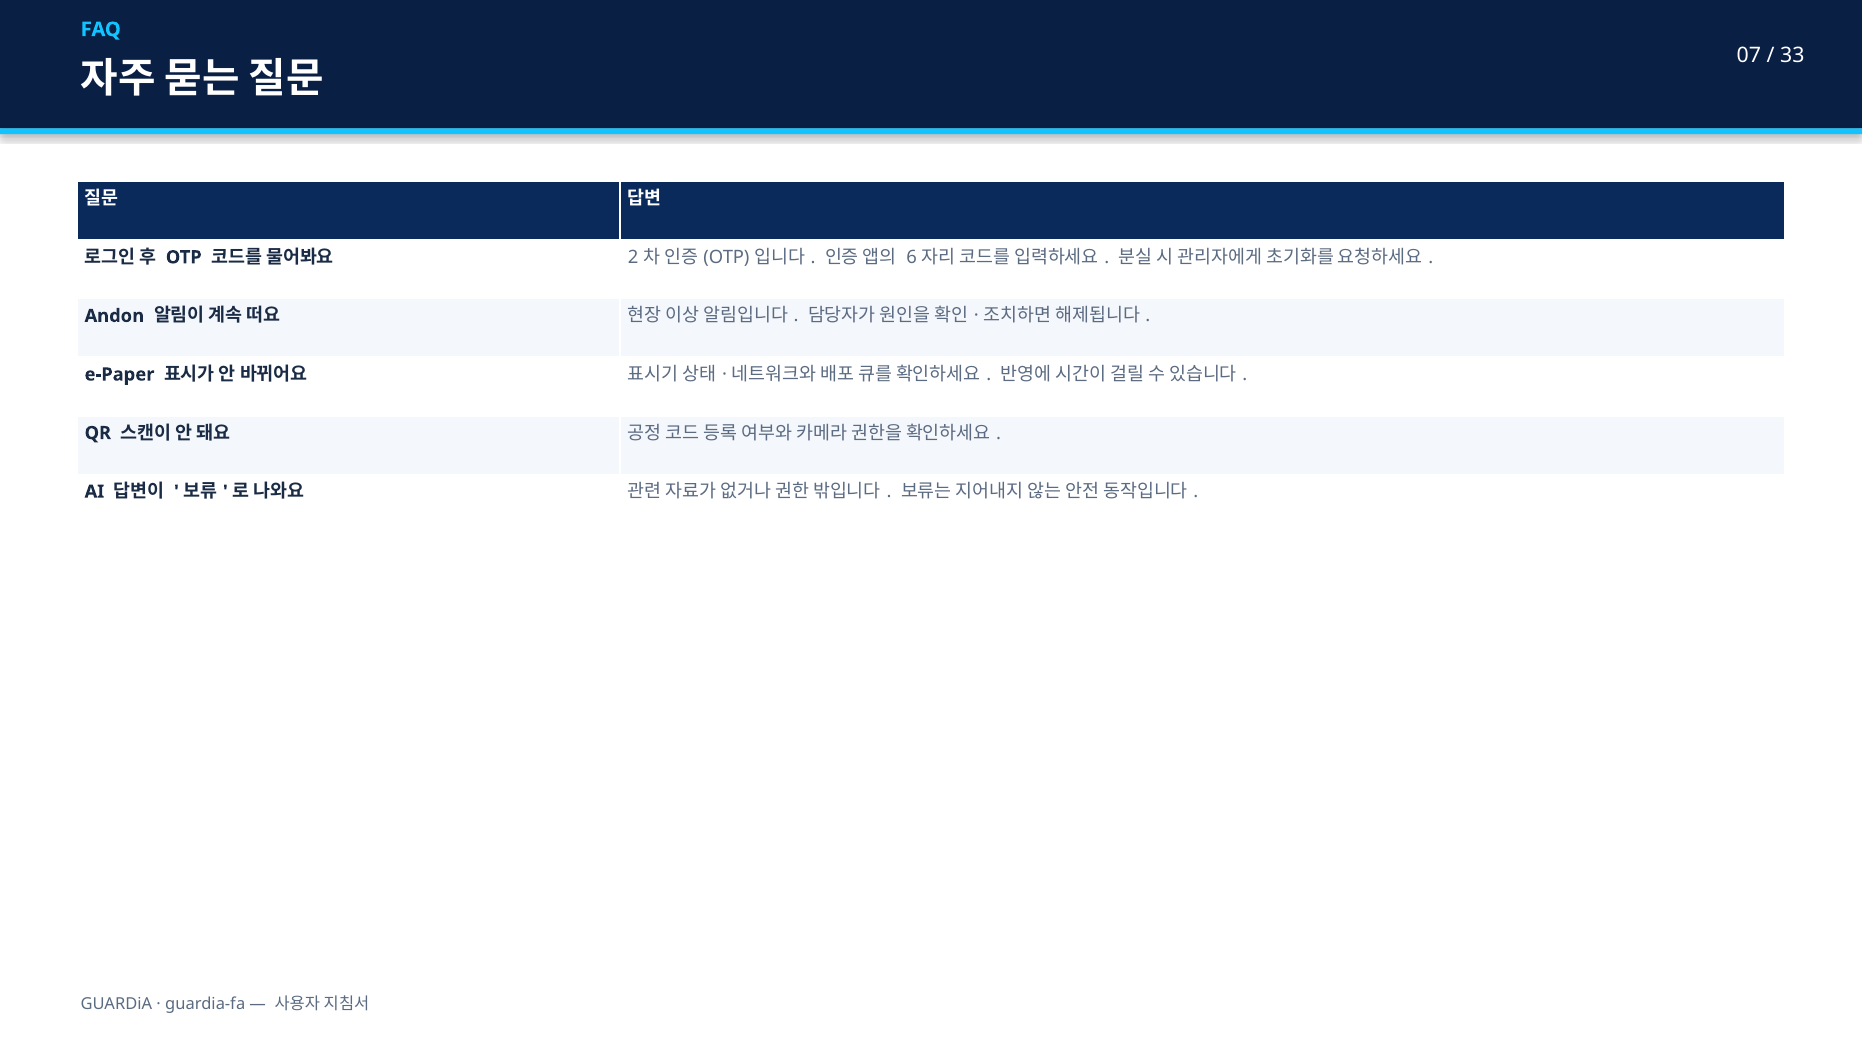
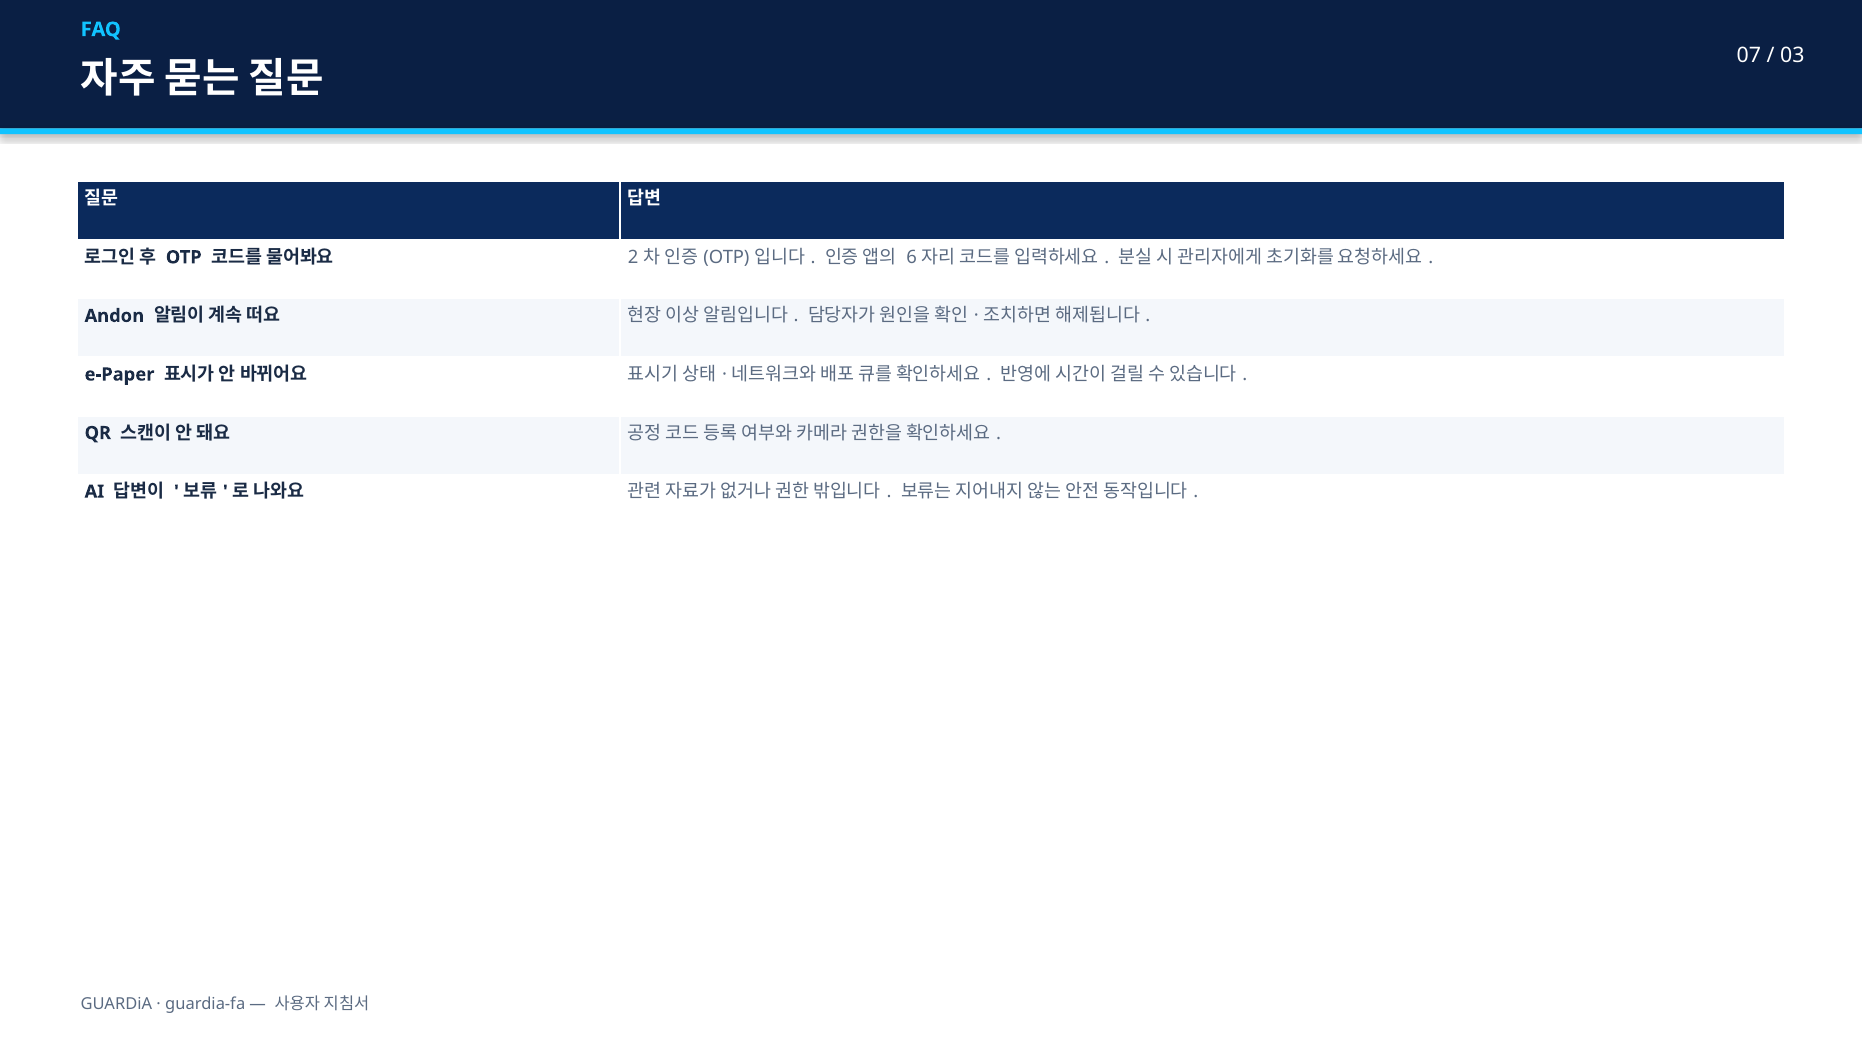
33: 33 -> 03
